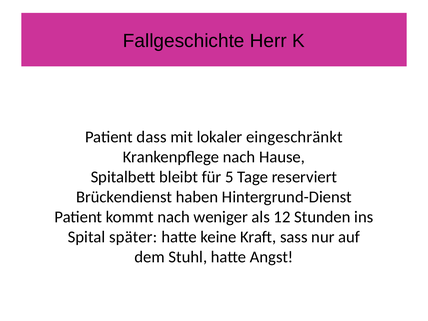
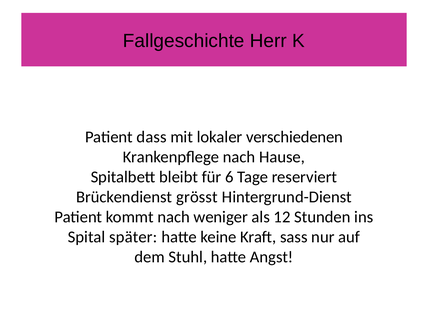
eingeschränkt: eingeschränkt -> verschiedenen
5: 5 -> 6
haben: haben -> grösst
